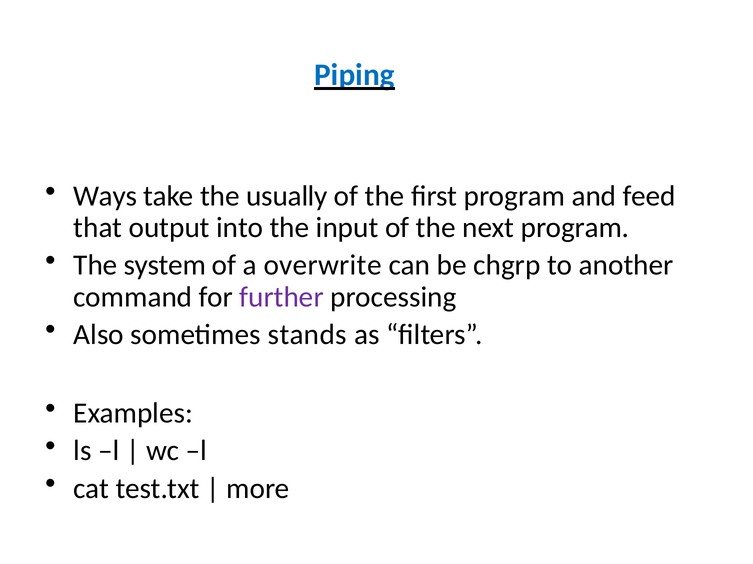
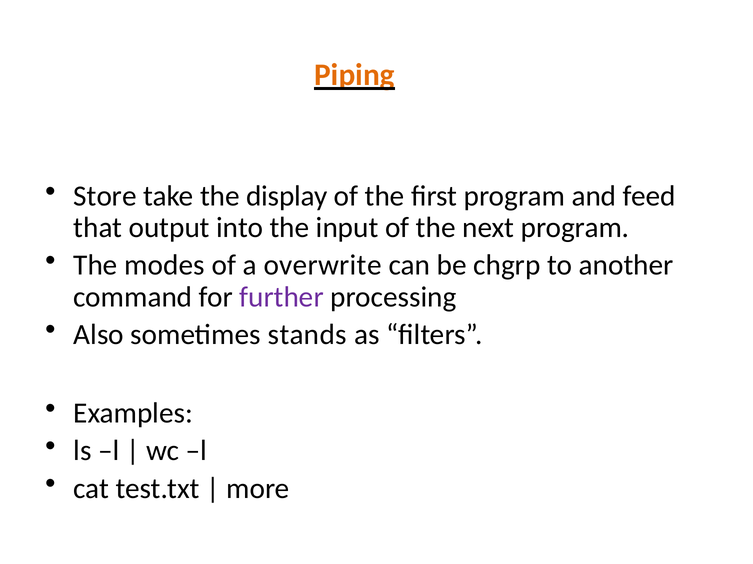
Piping colour: blue -> orange
Ways: Ways -> Store
usually: usually -> display
system: system -> modes
